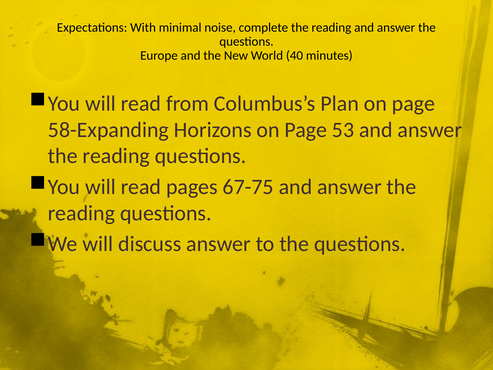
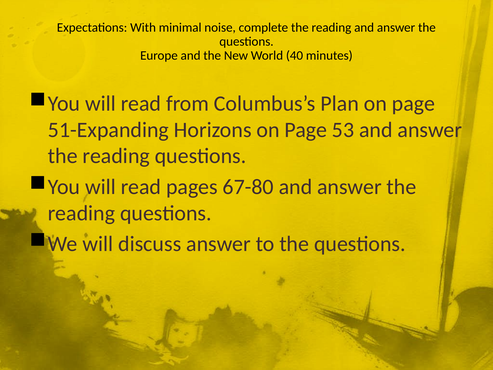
58-Expanding: 58-Expanding -> 51-Expanding
67-75: 67-75 -> 67-80
